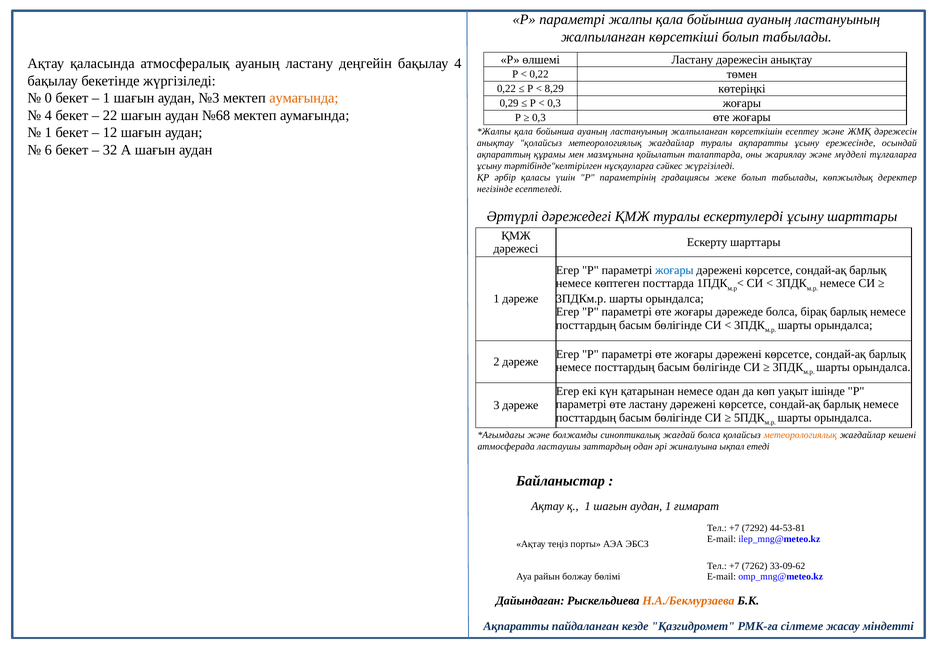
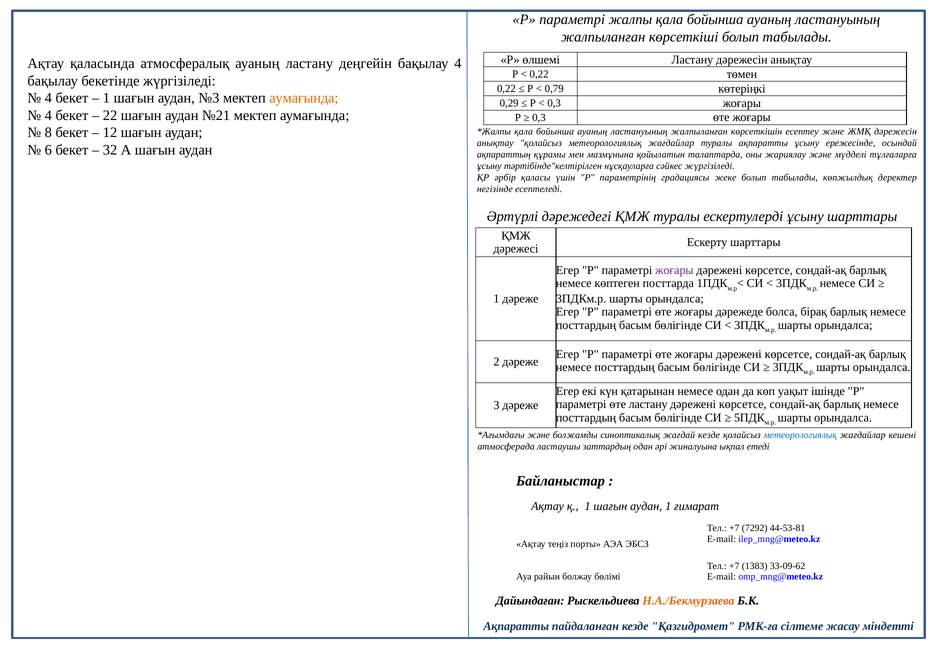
8,29: 8,29 -> 0,79
0 at (48, 98): 0 -> 4
№68: №68 -> №21
1 at (48, 133): 1 -> 8
жоғары at (674, 270) colour: blue -> purple
жағдай болса: болса -> кезде
метеорологиялық at (800, 435) colour: orange -> blue
7262: 7262 -> 1383
